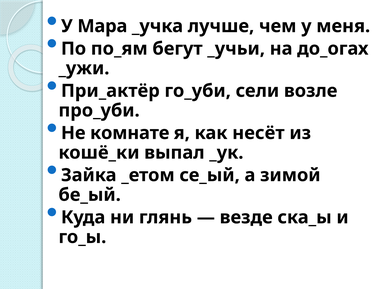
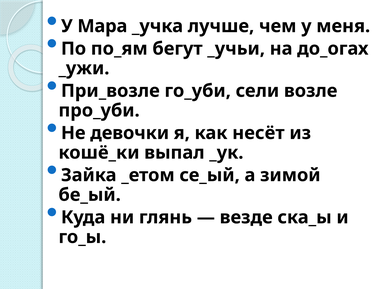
При_актёр: При_актёр -> При_возле
комнате: комнате -> девочки
